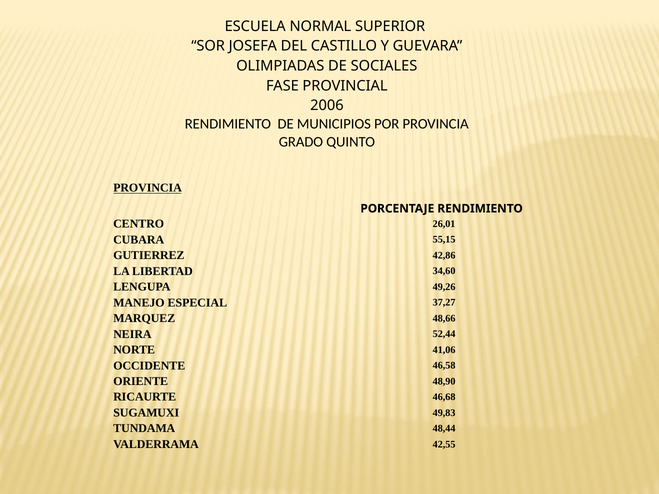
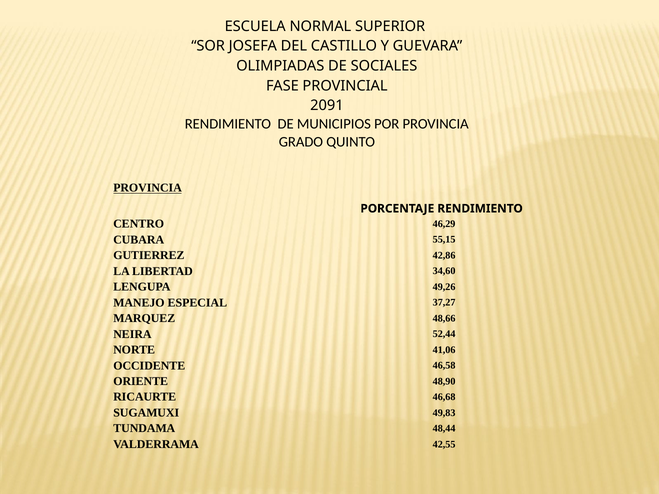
2006: 2006 -> 2091
26,01: 26,01 -> 46,29
